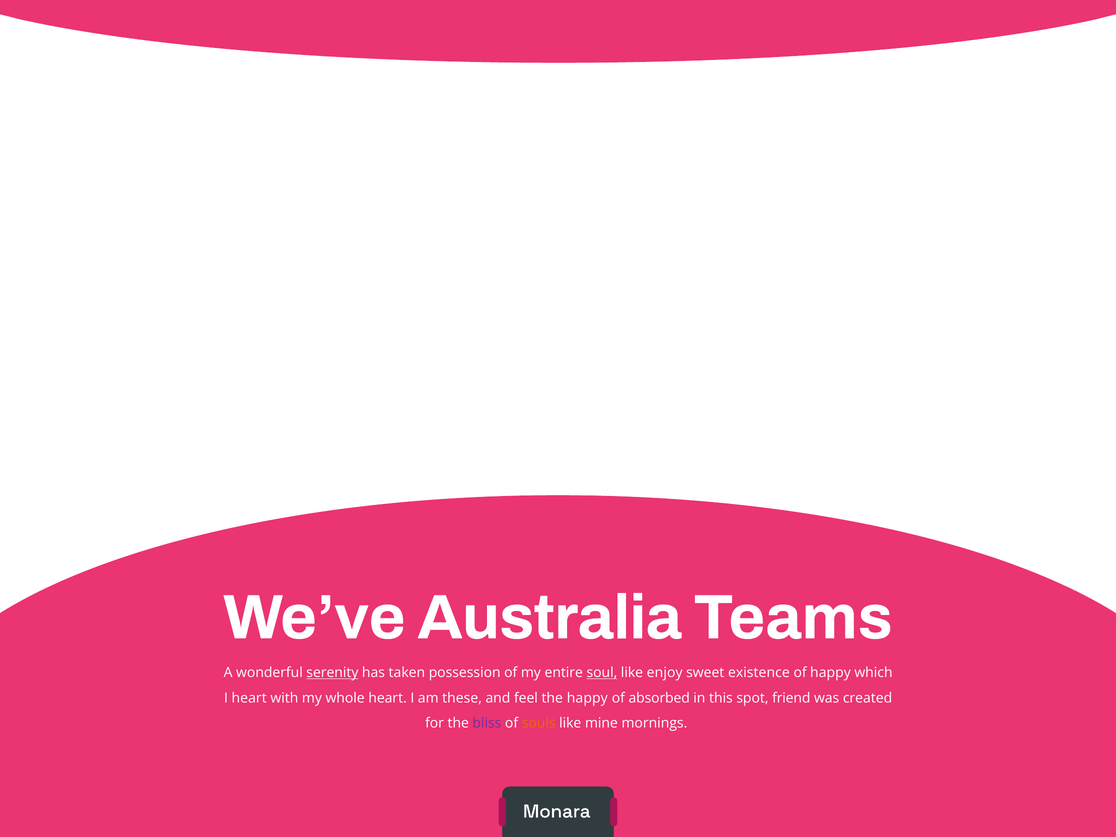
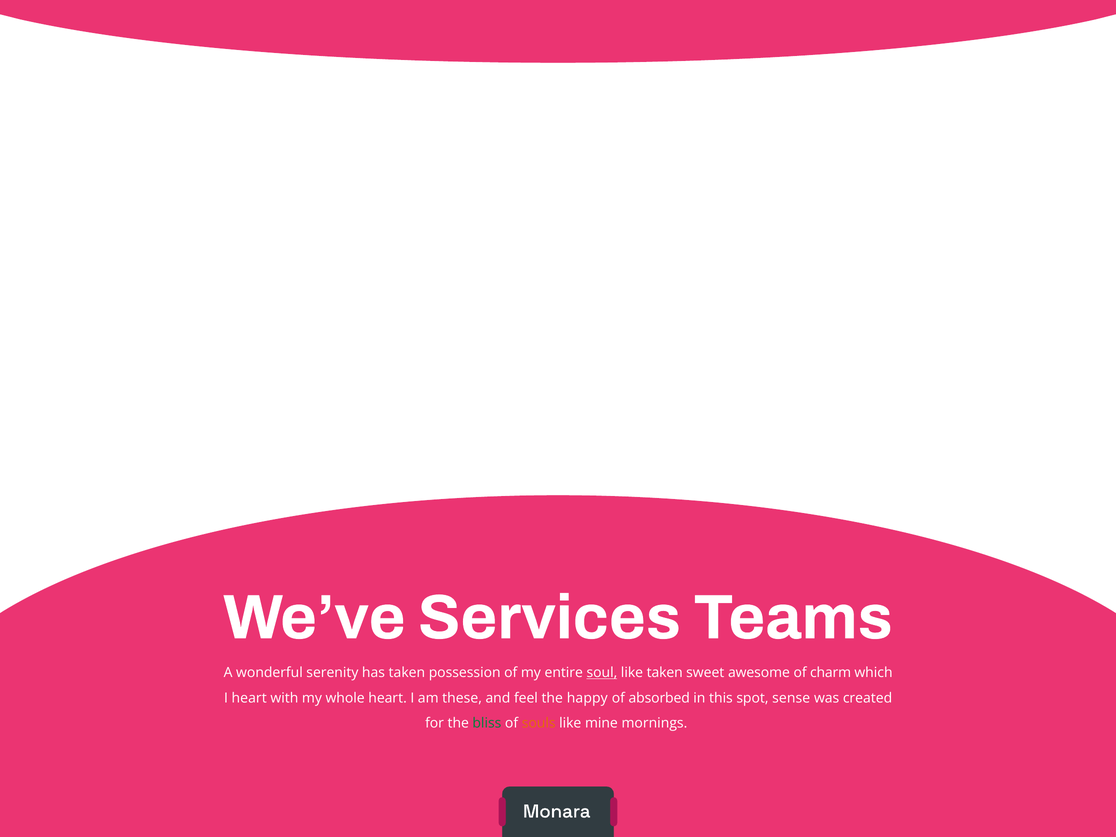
Australia: Australia -> Services
serenity underline: present -> none
like enjoy: enjoy -> taken
existence: existence -> awesome
of happy: happy -> charm
friend: friend -> sense
bliss colour: purple -> green
